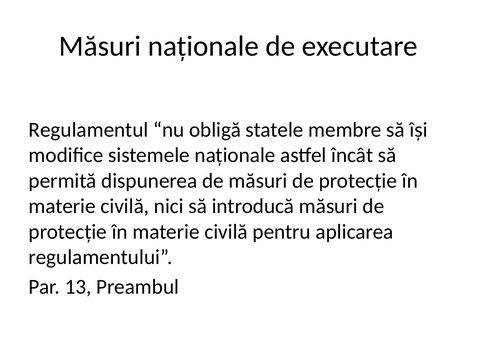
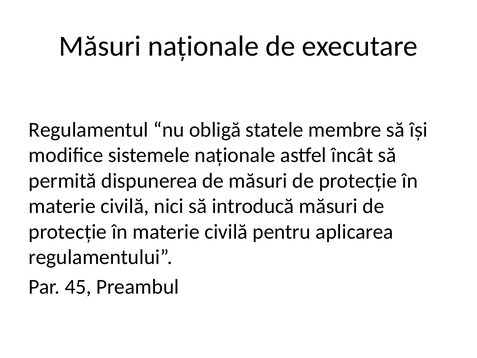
13: 13 -> 45
